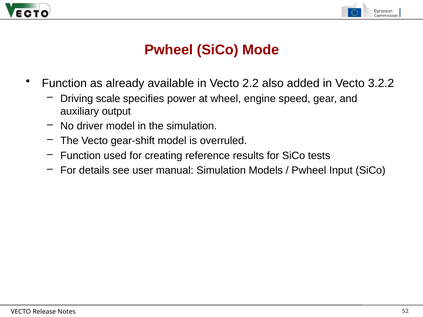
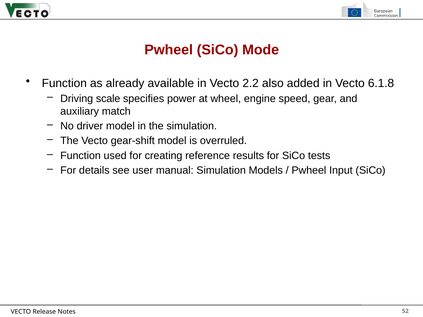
3.2.2: 3.2.2 -> 6.1.8
output: output -> match
